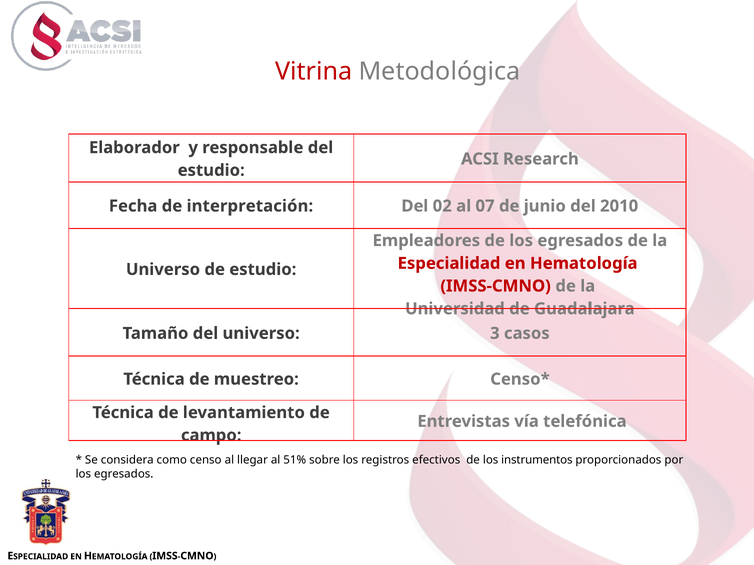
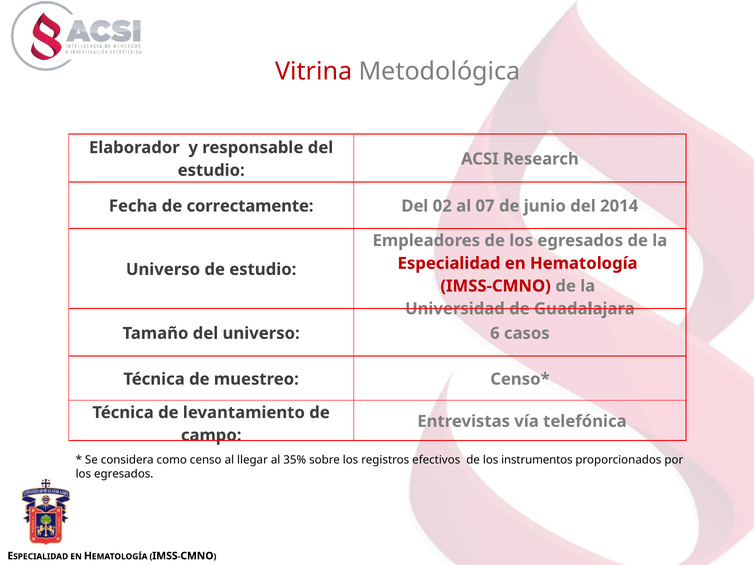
interpretación: interpretación -> correctamente
2010: 2010 -> 2014
3: 3 -> 6
51%: 51% -> 35%
